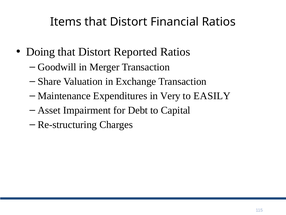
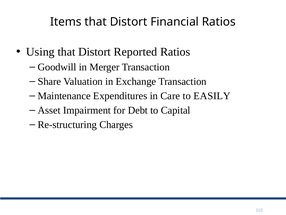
Doing: Doing -> Using
Very: Very -> Care
